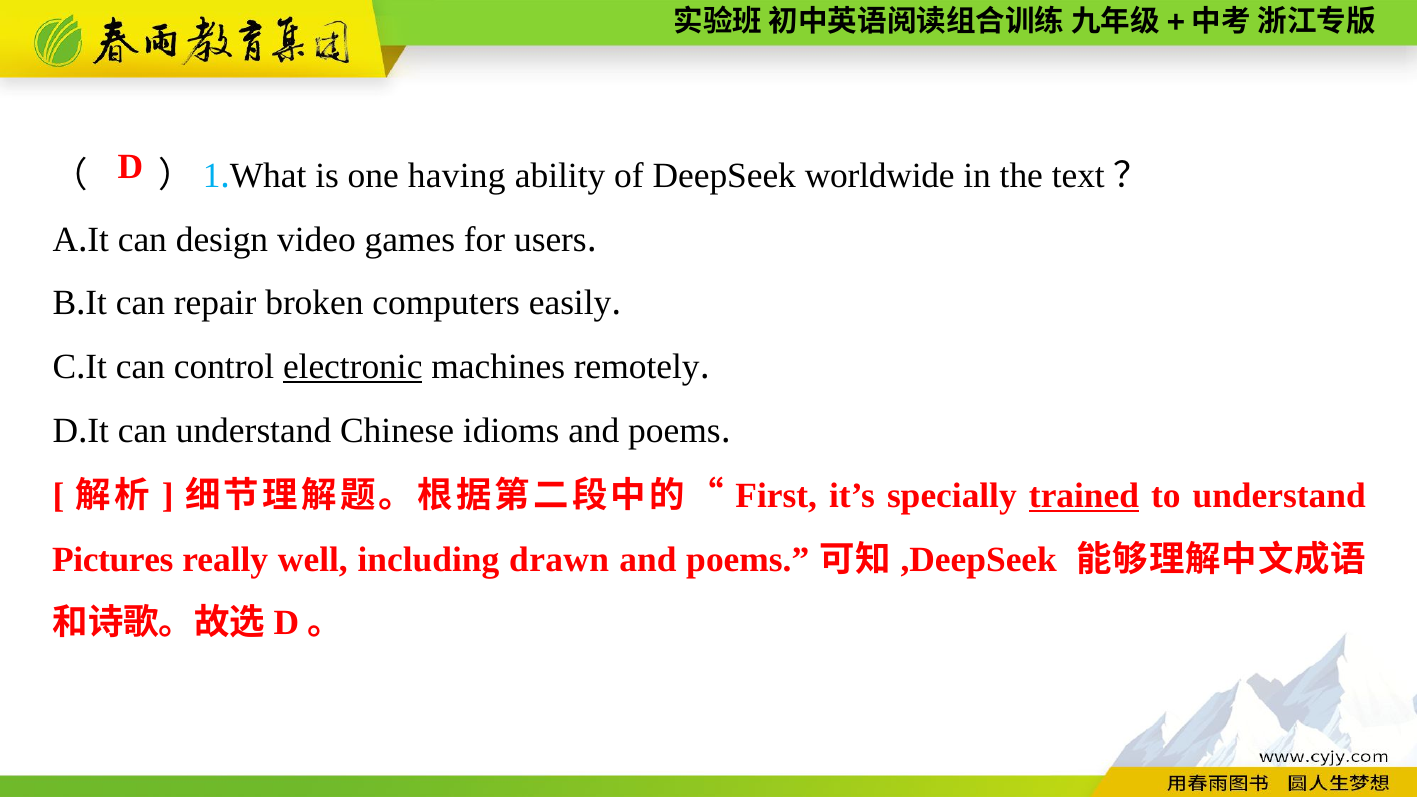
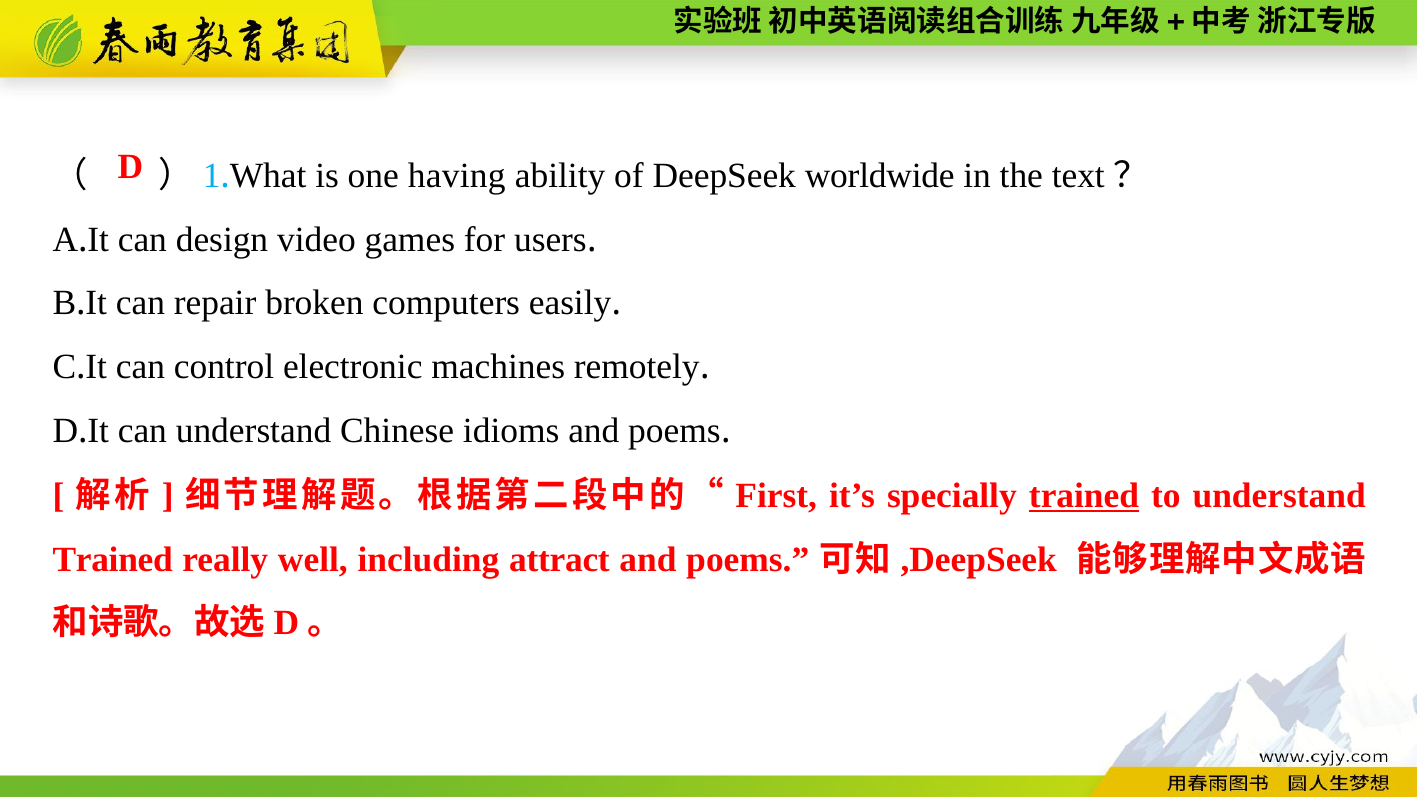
electronic underline: present -> none
Pictures at (113, 560): Pictures -> Trained
drawn: drawn -> attract
